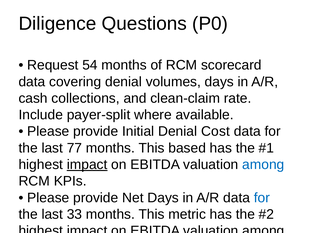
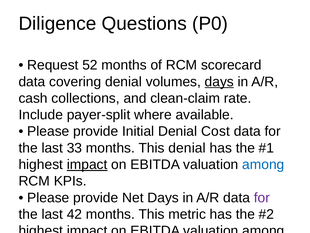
54: 54 -> 52
days at (219, 82) underline: none -> present
77: 77 -> 33
This based: based -> denial
for at (262, 197) colour: blue -> purple
33: 33 -> 42
